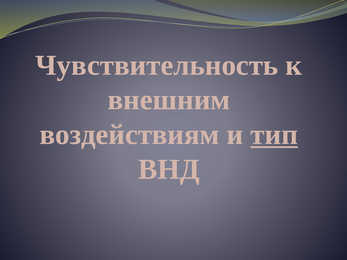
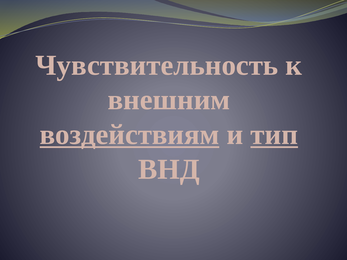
воздействиям underline: none -> present
